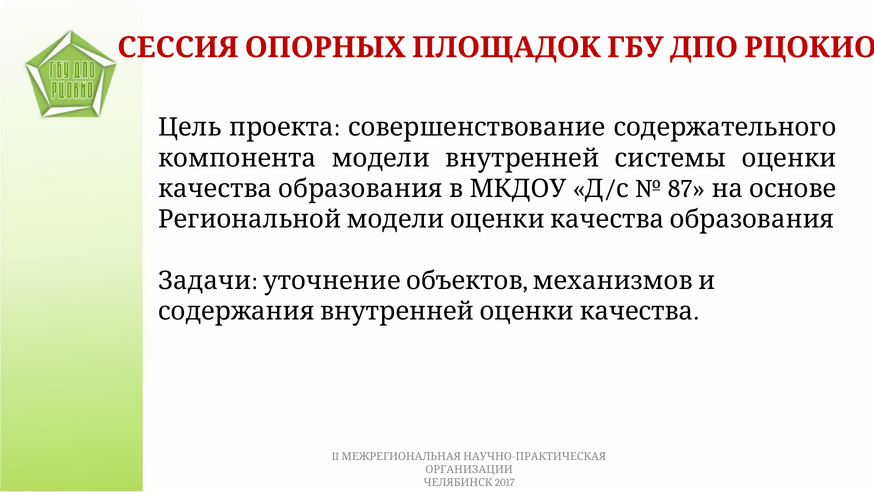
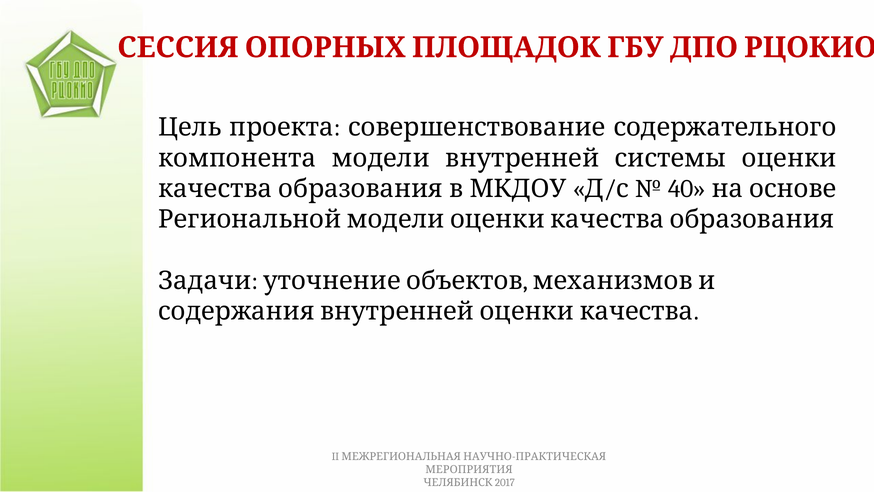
87: 87 -> 40
ОРГАНИЗАЦИИ: ОРГАНИЗАЦИИ -> МЕРОПРИЯТИЯ
